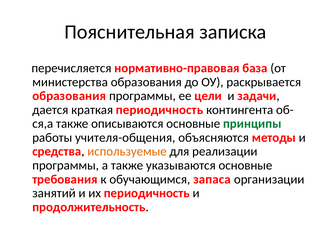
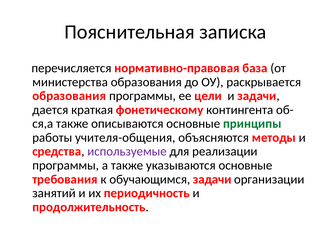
краткая периодичность: периодичность -> фонетическому
используемые colour: orange -> purple
обучающимся запаса: запаса -> задачи
